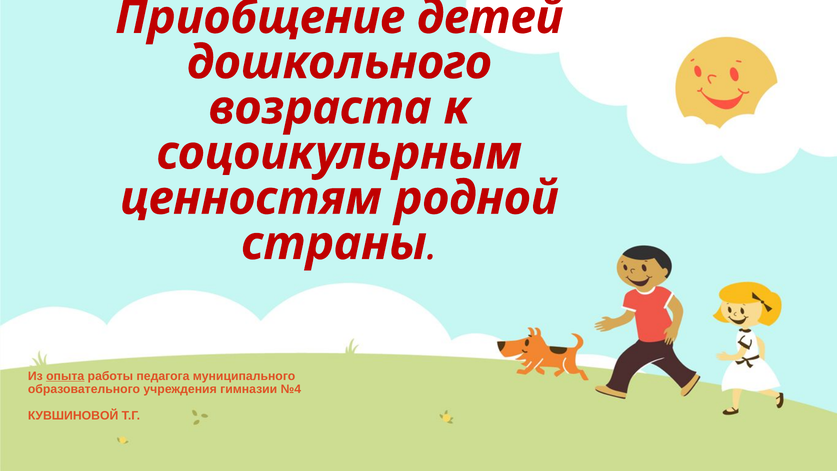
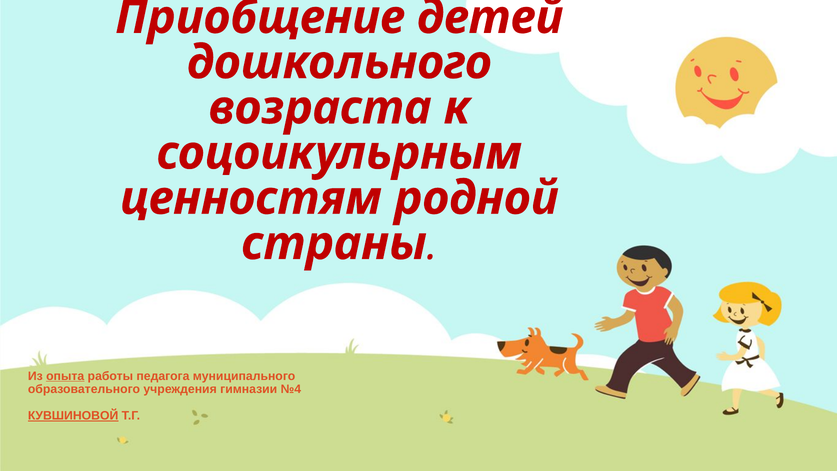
КУВШИНОВОЙ underline: none -> present
